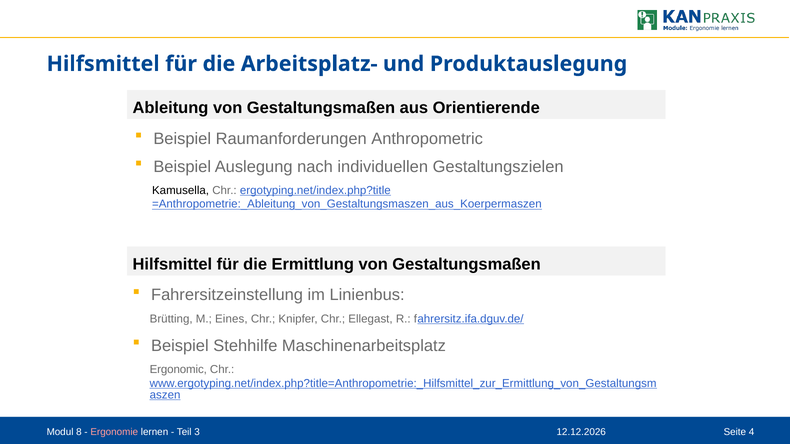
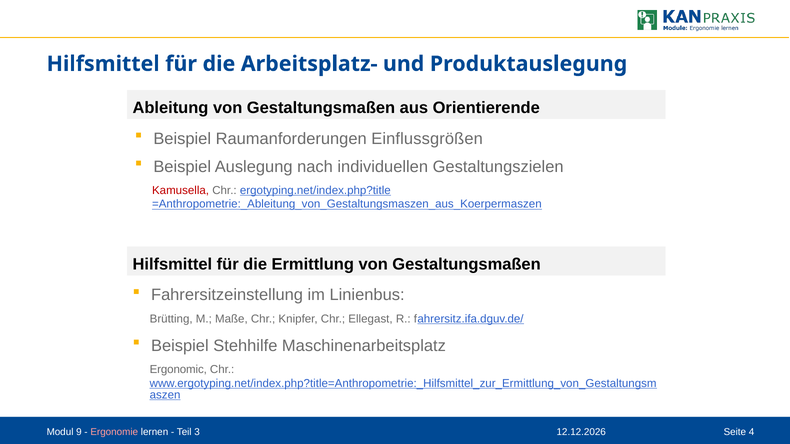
Anthropometric: Anthropometric -> Einflussgrößen
Kamusella colour: black -> red
Eines: Eines -> Maße
8: 8 -> 9
